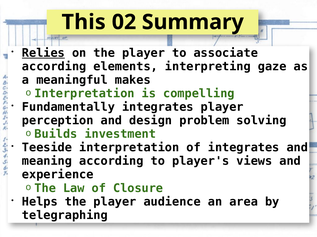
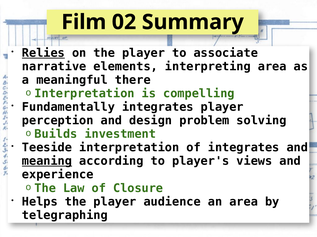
This: This -> Film
according at (54, 67): according -> narrative
interpreting gaze: gaze -> area
makes: makes -> there
meaning underline: none -> present
